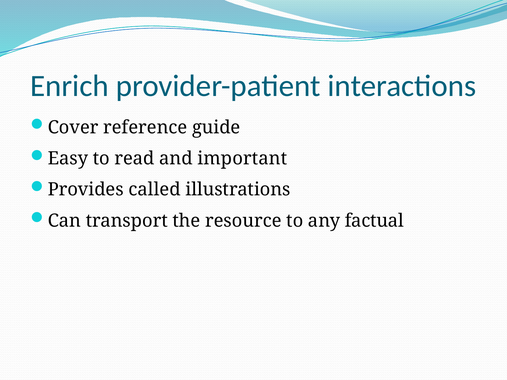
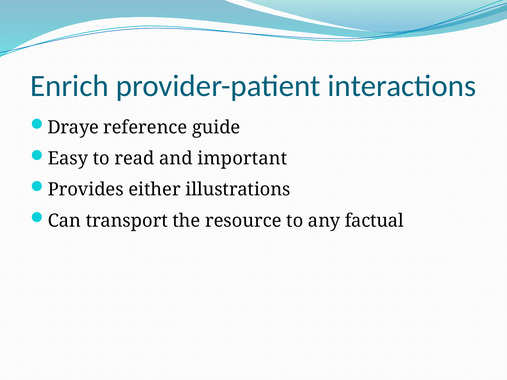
Cover: Cover -> Draye
called: called -> either
